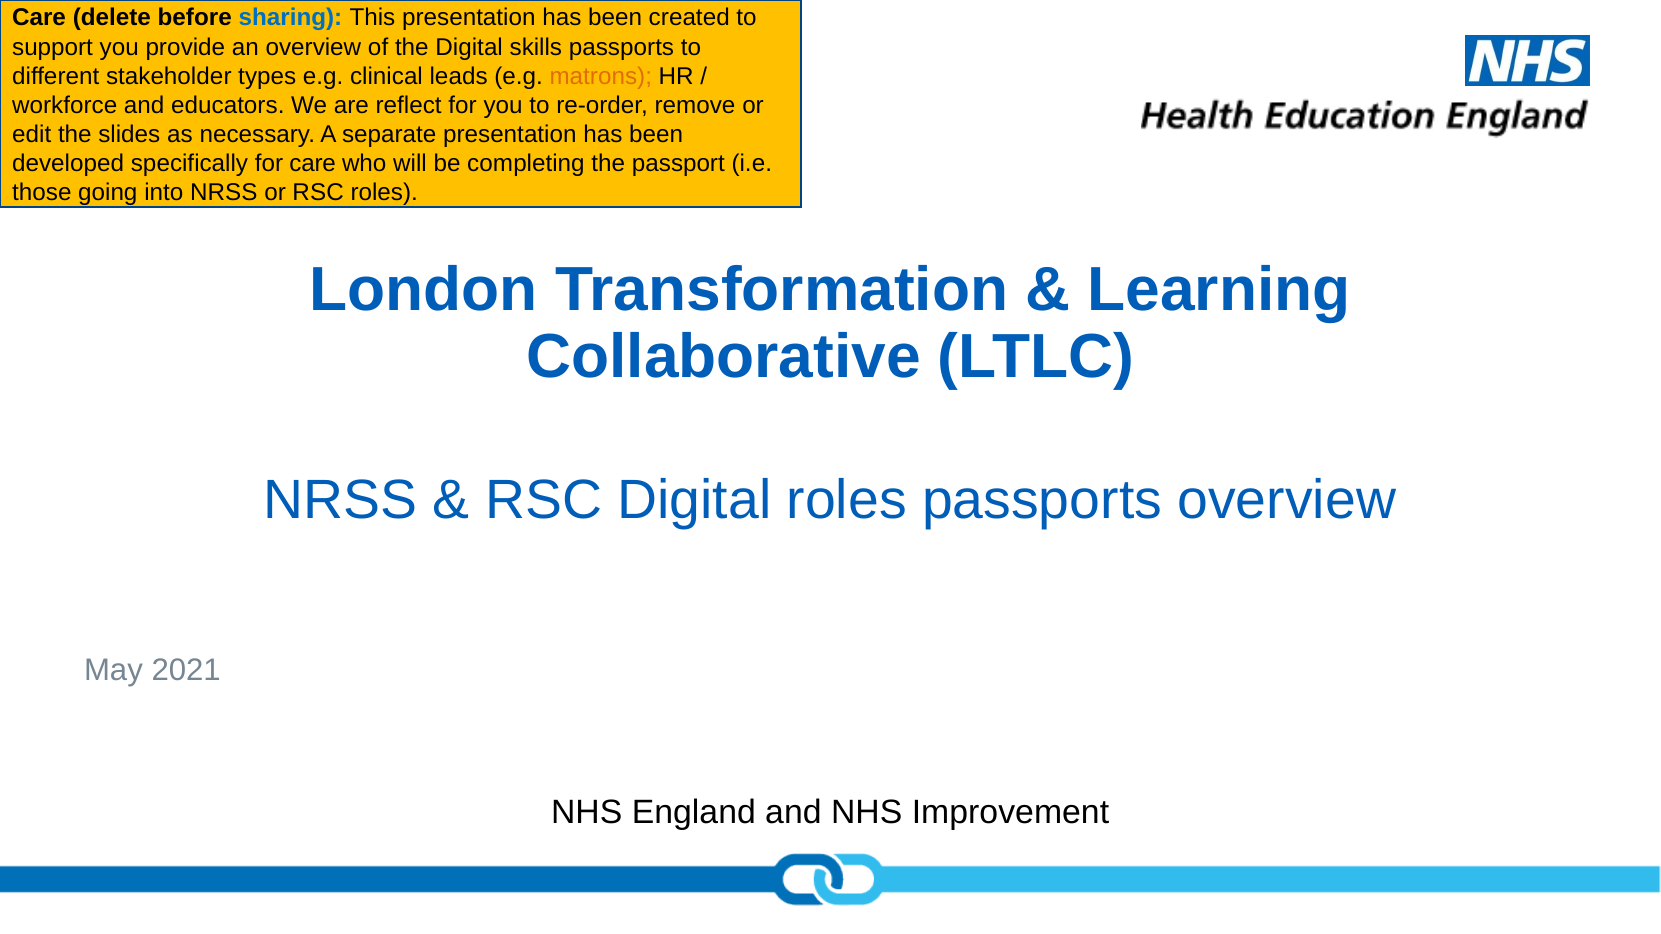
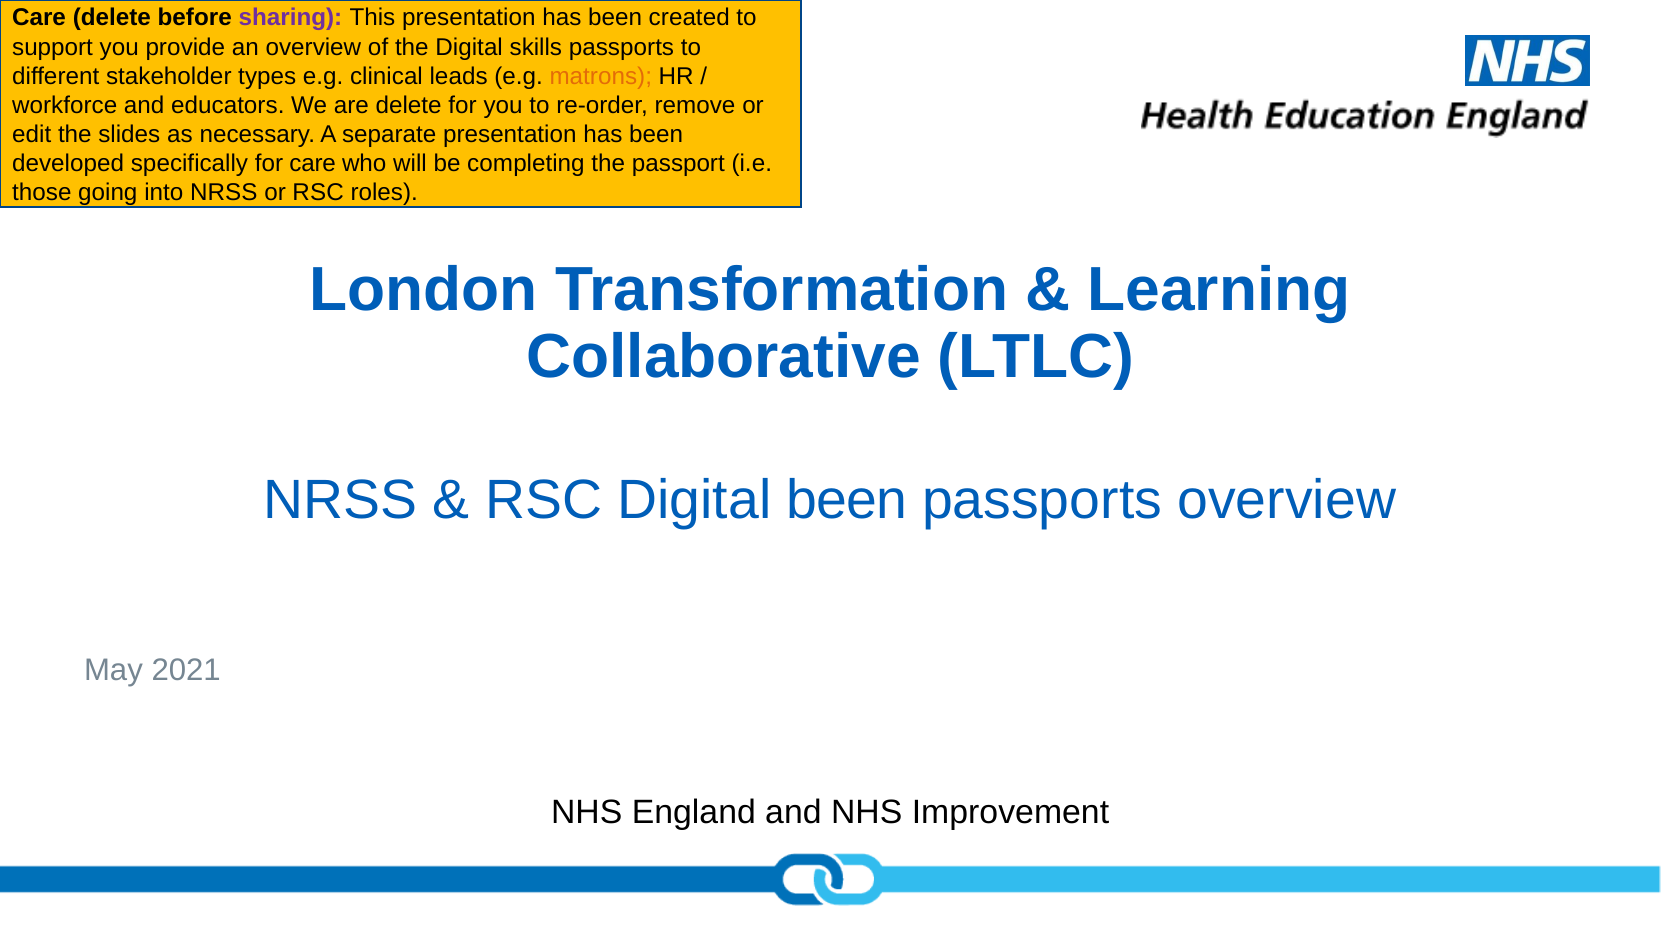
sharing colour: blue -> purple
are reflect: reflect -> delete
Digital roles: roles -> been
